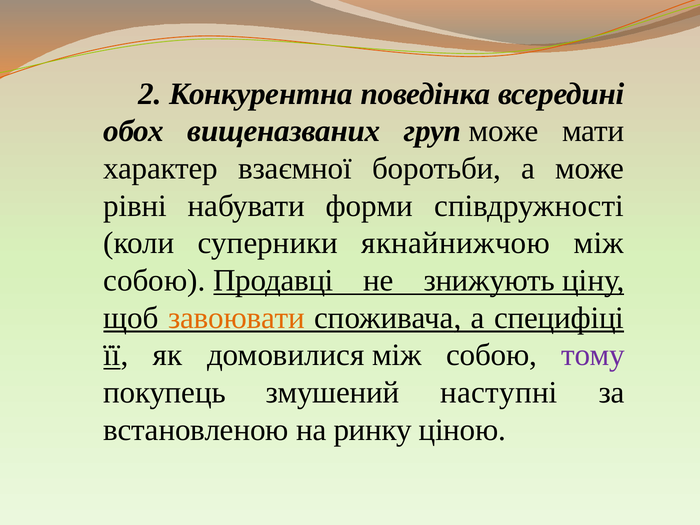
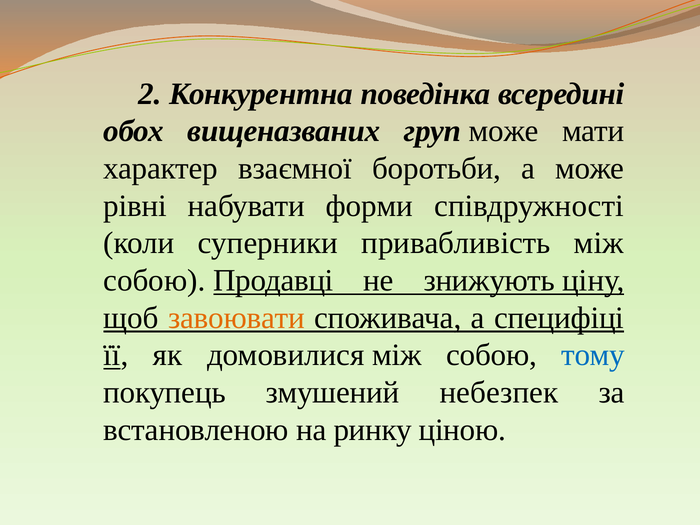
якнайнижчою: якнайнижчою -> привабливість
тому colour: purple -> blue
наступні: наступні -> небезпек
